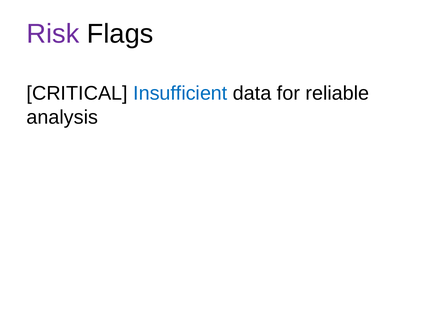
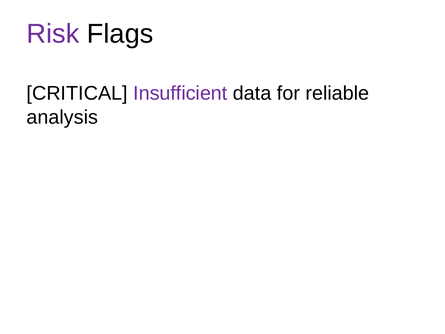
Insufficient colour: blue -> purple
